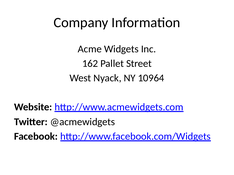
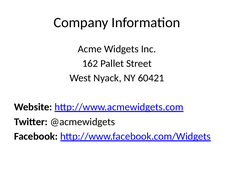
10964: 10964 -> 60421
